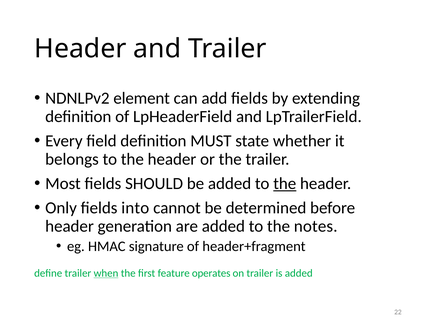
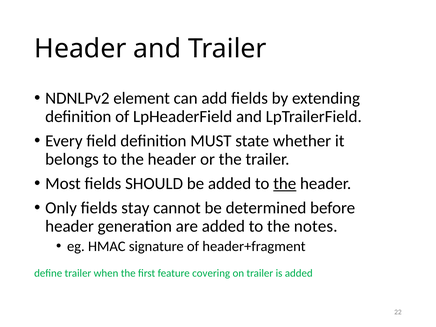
into: into -> stay
when underline: present -> none
operates: operates -> covering
